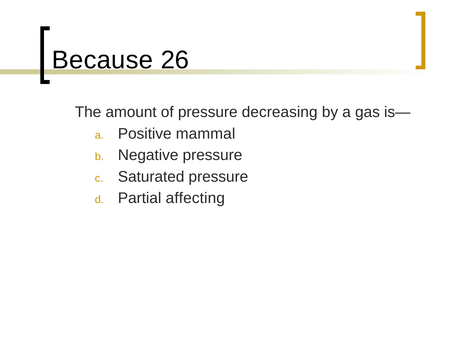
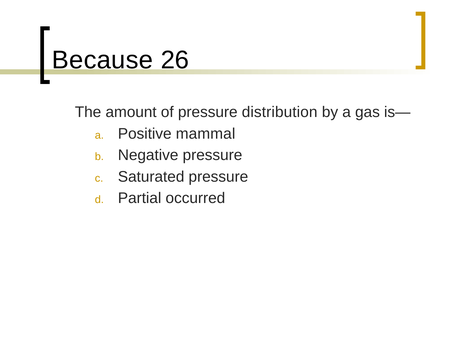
decreasing: decreasing -> distribution
affecting: affecting -> occurred
